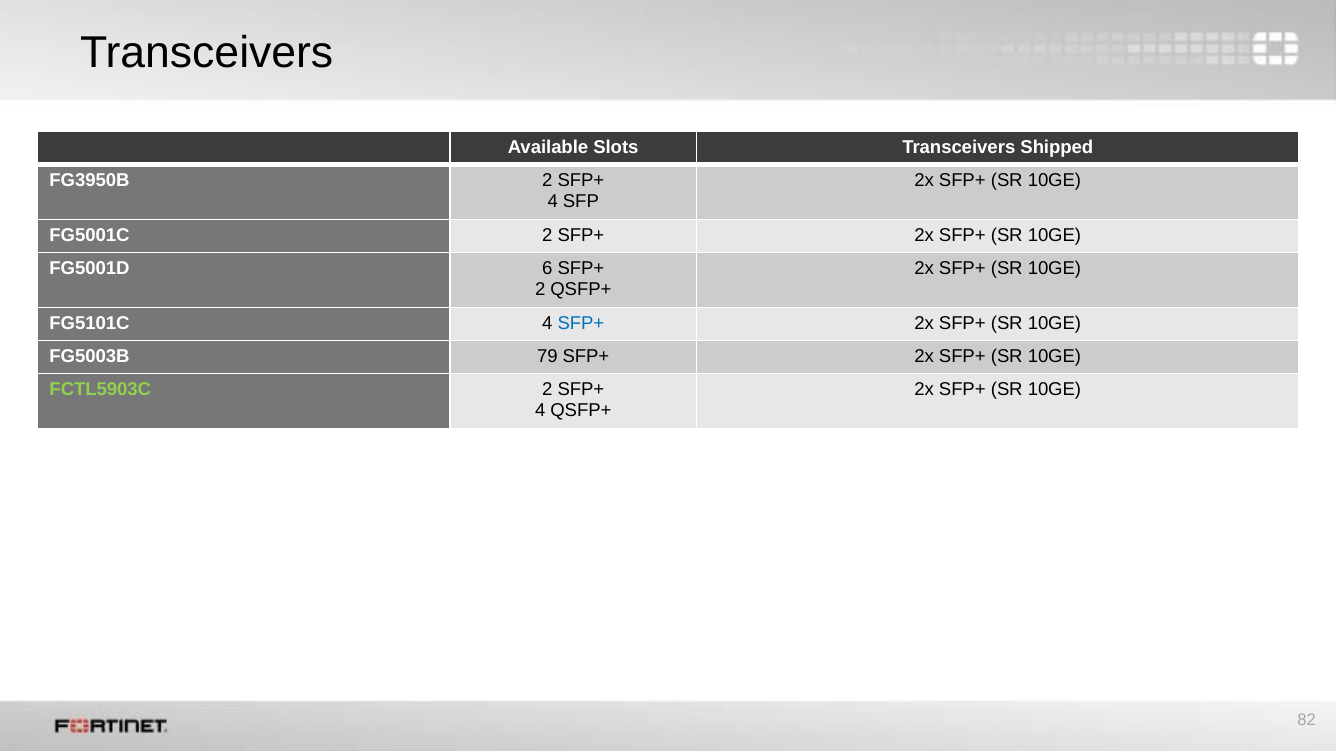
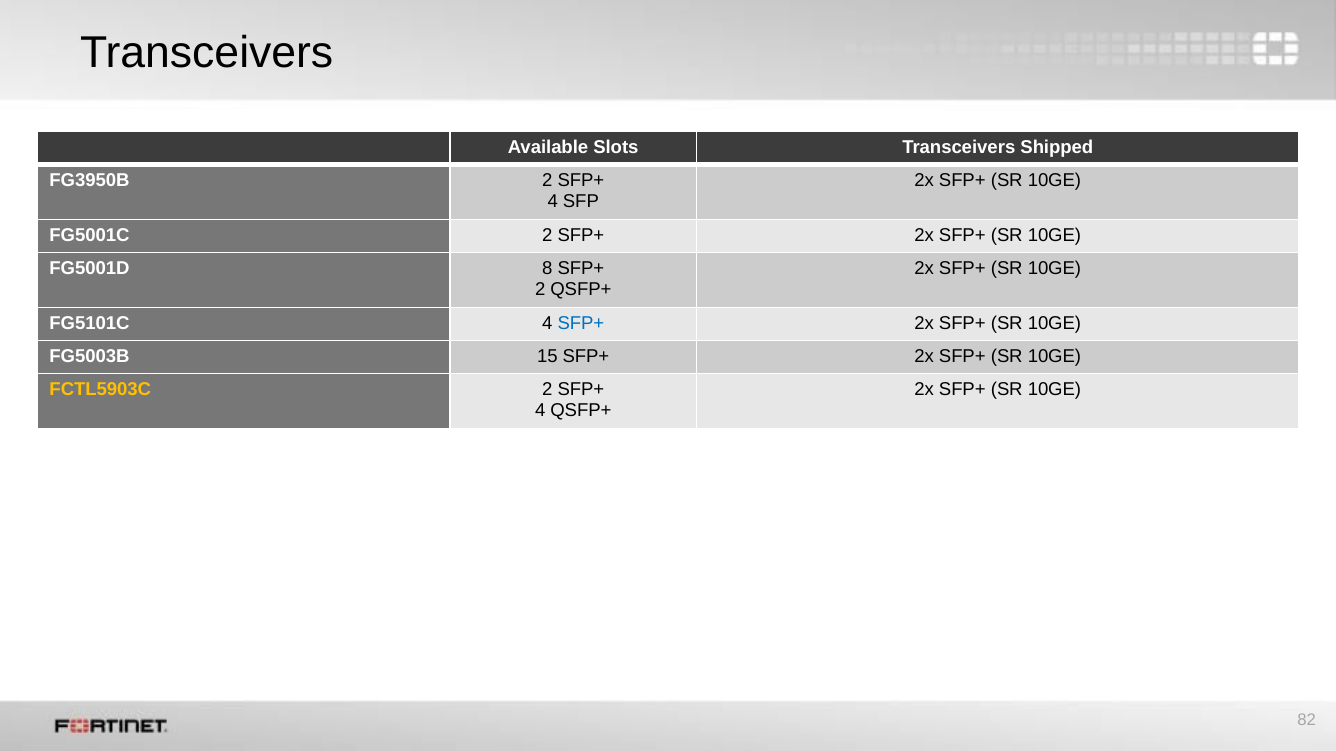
6: 6 -> 8
79: 79 -> 15
FCTL5903C colour: light green -> yellow
